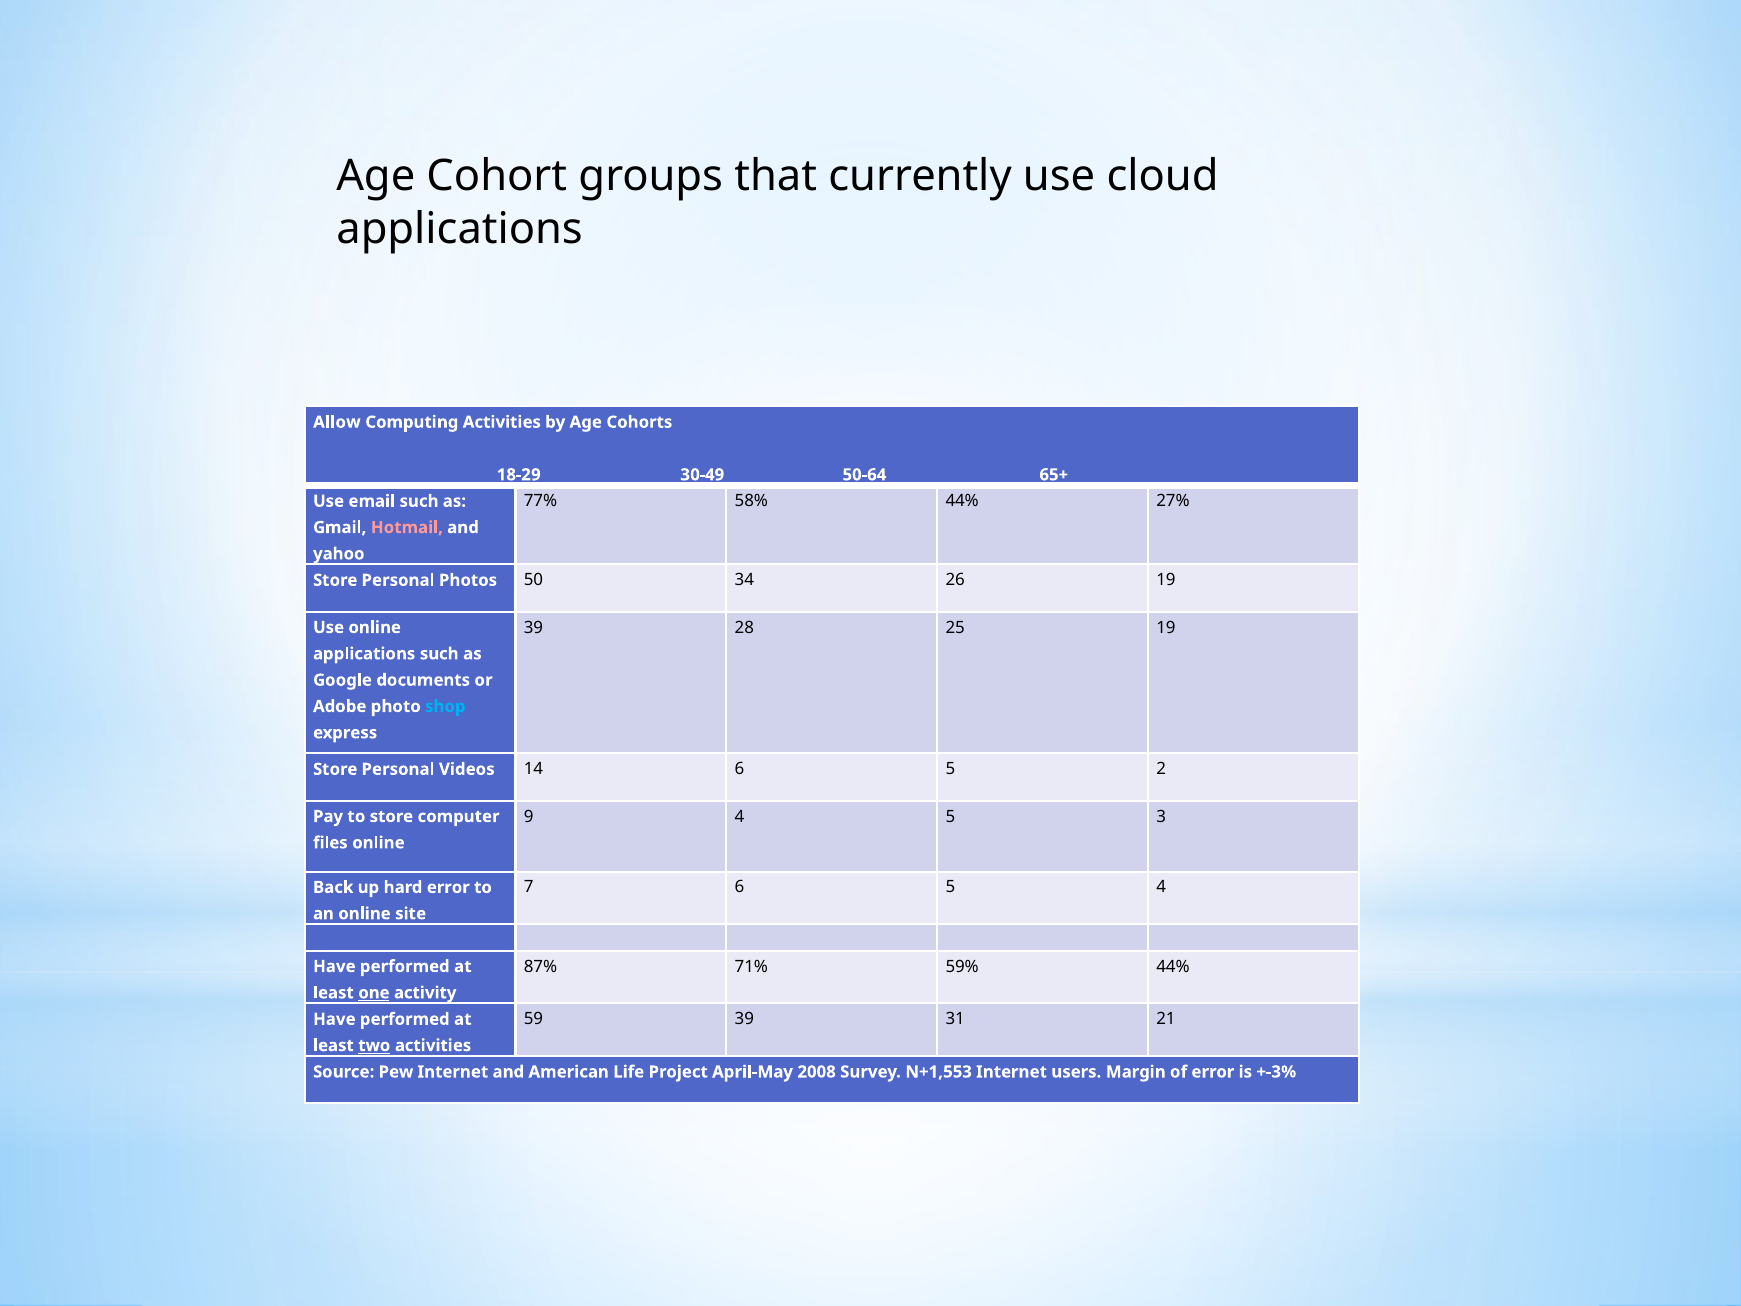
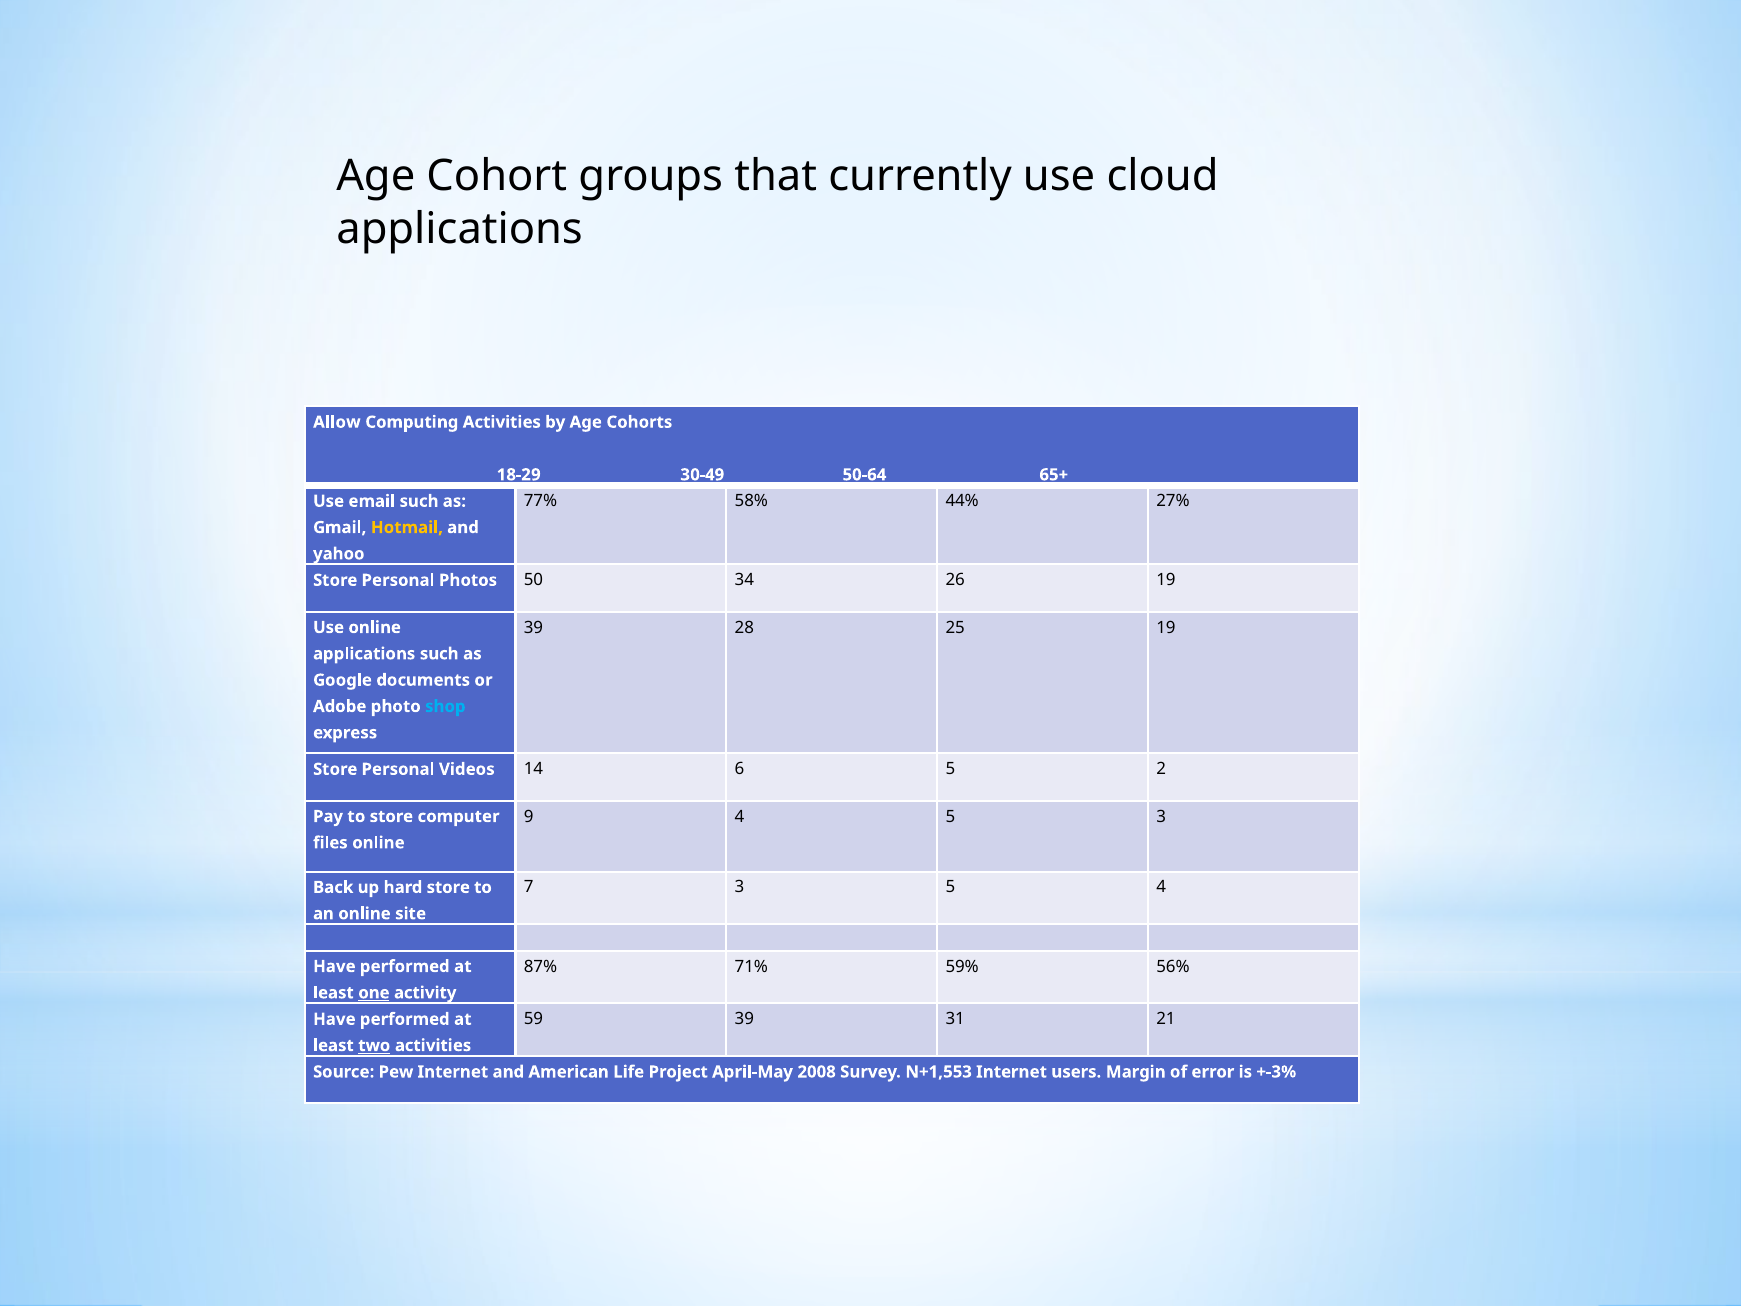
Hotmail colour: pink -> yellow
7 6: 6 -> 3
hard error: error -> store
59% 44%: 44% -> 56%
